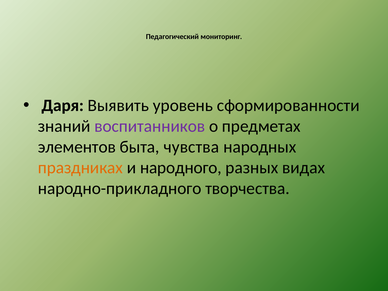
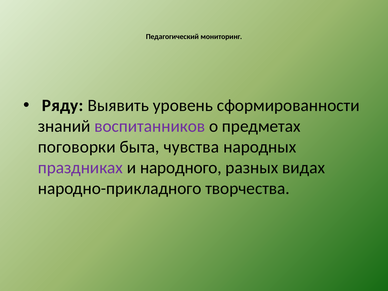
Даря: Даря -> Ряду
элементов: элементов -> поговорки
праздниках colour: orange -> purple
